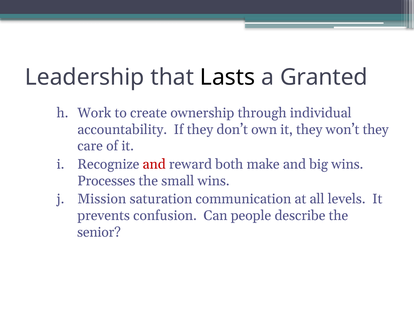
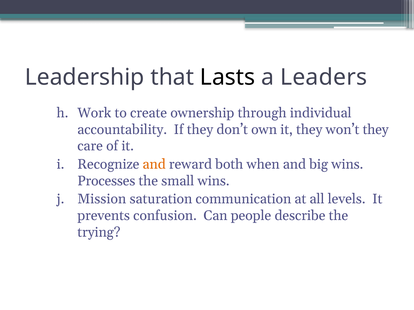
Granted: Granted -> Leaders
and at (154, 165) colour: red -> orange
make: make -> when
senior: senior -> trying
